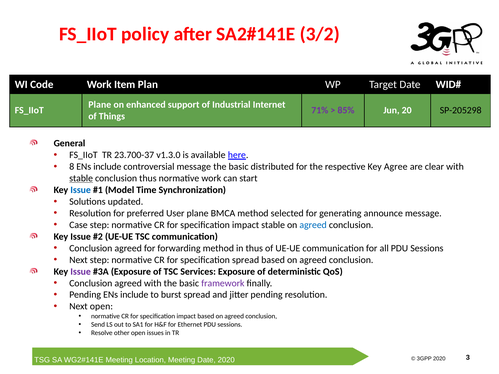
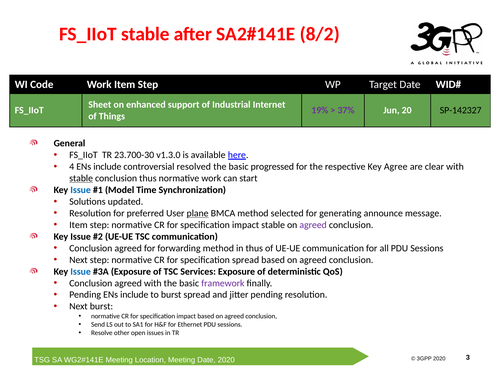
FS_IIoT policy: policy -> stable
3/2: 3/2 -> 8/2
Work Item Plan: Plan -> Step
Plane at (100, 105): Plane -> Sheet
71%: 71% -> 19%
85%: 85% -> 37%
SP-205298: SP-205298 -> SP-142327
23.700-37: 23.700-37 -> 23.700-30
8: 8 -> 4
controversial message: message -> resolved
distributed: distributed -> progressed
plane at (198, 213) underline: none -> present
Case at (78, 225): Case -> Item
agreed at (313, 225) colour: blue -> purple
Issue at (81, 272) colour: purple -> blue
Next open: open -> burst
